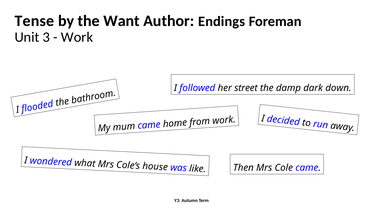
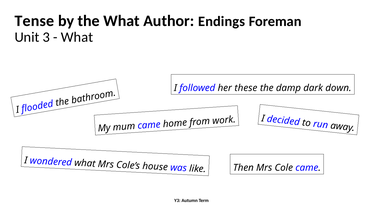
the Want: Want -> What
Work at (77, 37): Work -> What
street: street -> these
